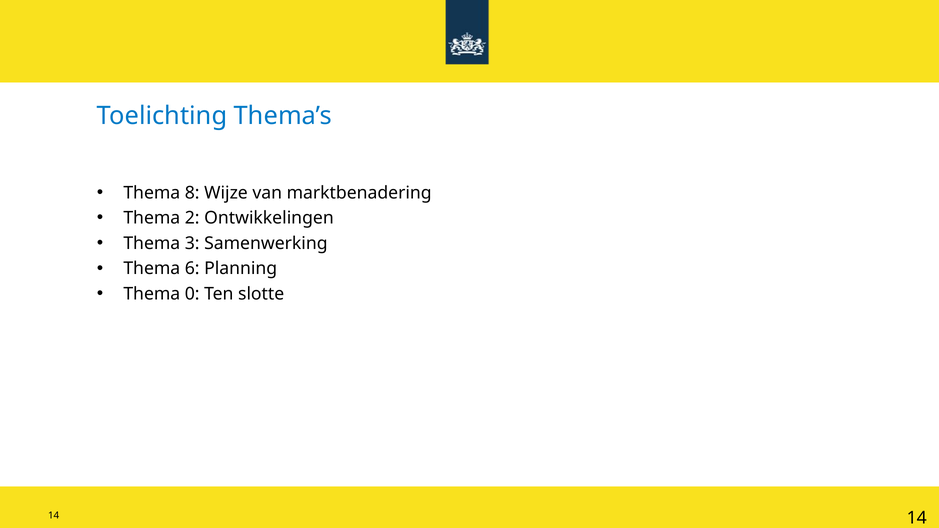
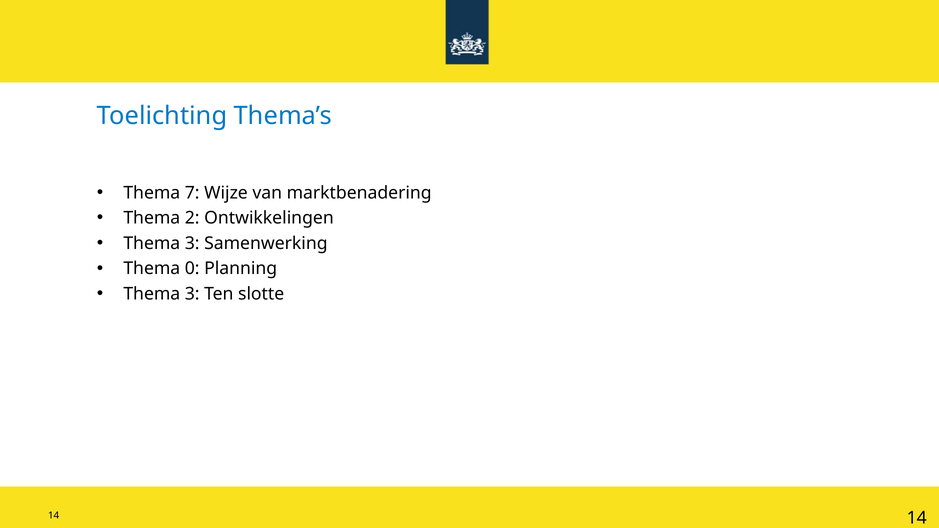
8: 8 -> 7
6: 6 -> 0
0 at (192, 294): 0 -> 3
